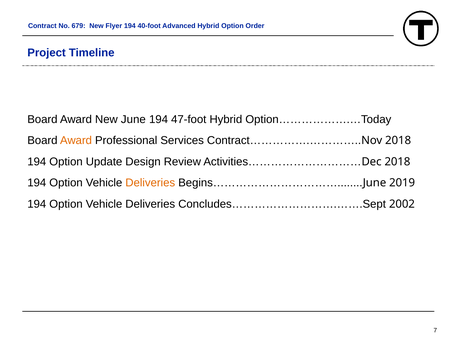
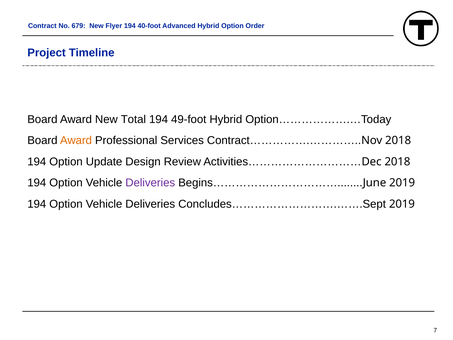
New June: June -> Total
47-foot: 47-foot -> 49-foot
Deliveries at (150, 183) colour: orange -> purple
Concludes……………………….…….Sept 2002: 2002 -> 2019
